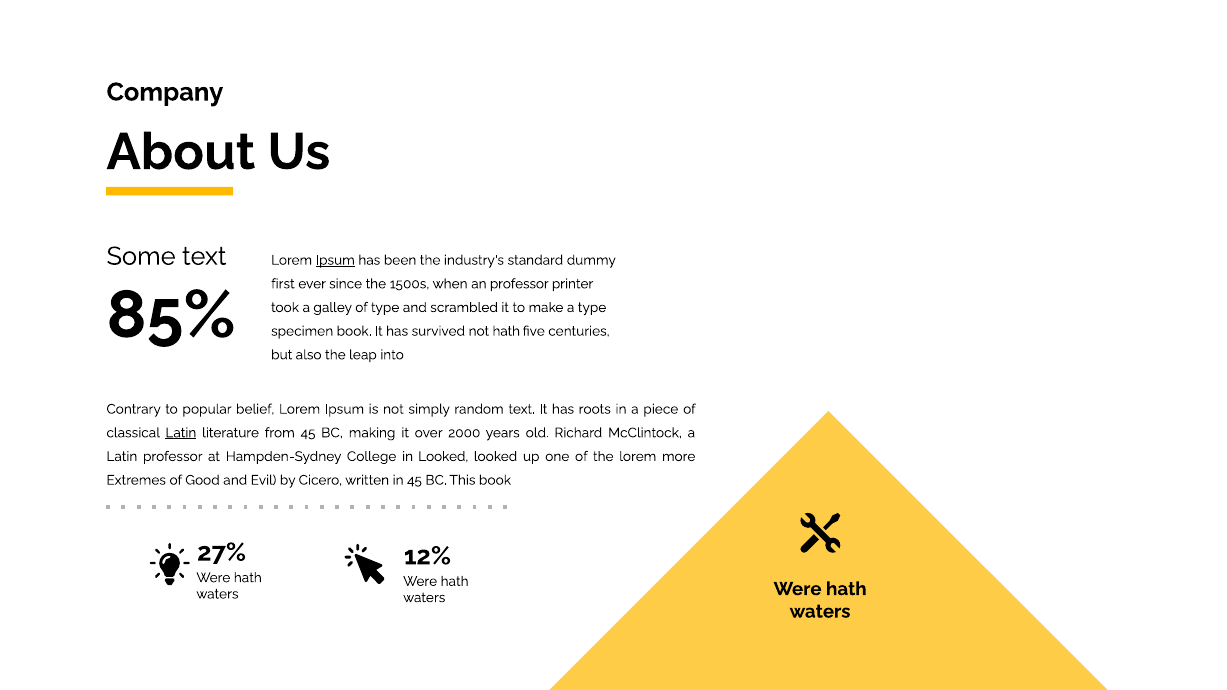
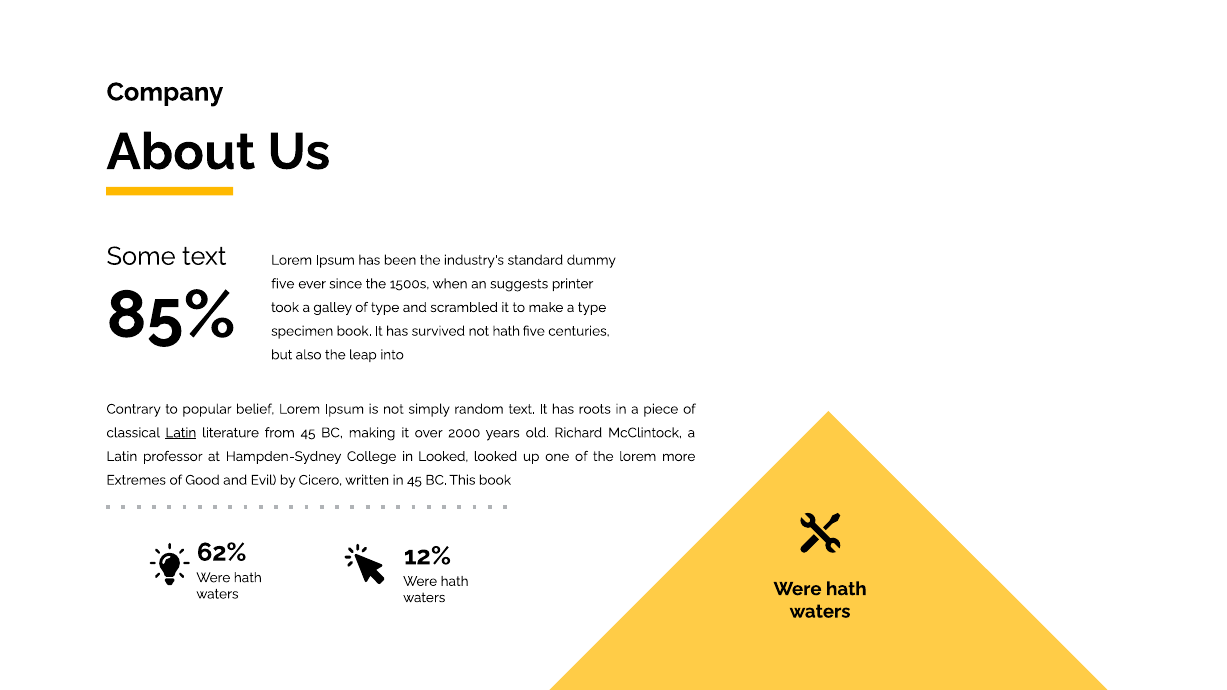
Ipsum at (335, 260) underline: present -> none
first at (283, 284): first -> five
an professor: professor -> suggests
27%: 27% -> 62%
